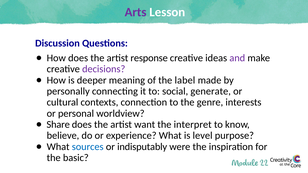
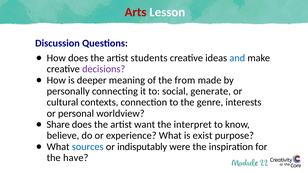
Arts colour: purple -> red
response: response -> students
and colour: purple -> blue
label: label -> from
level: level -> exist
basic: basic -> have
